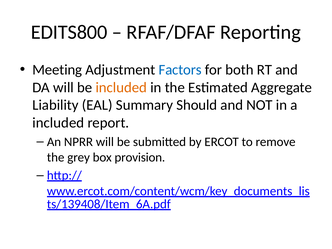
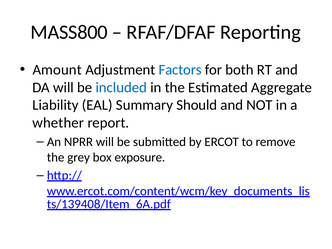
EDITS800: EDITS800 -> MASS800
Meeting: Meeting -> Amount
included at (121, 87) colour: orange -> blue
included at (58, 123): included -> whether
provision: provision -> exposure
